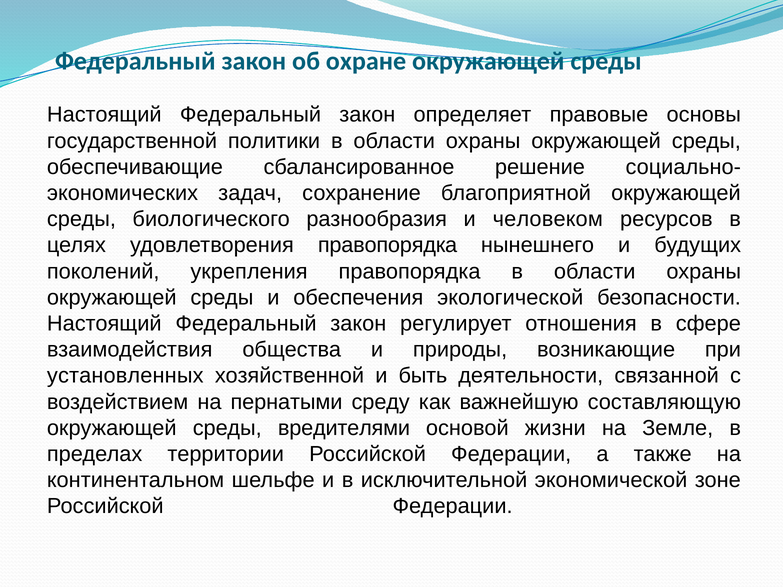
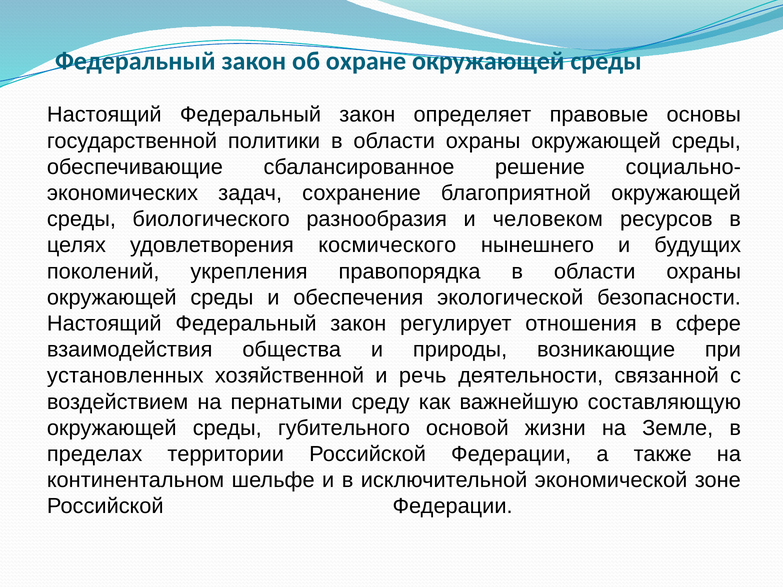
удовлетворения правопорядка: правопорядка -> космического
быть: быть -> речь
вредителями: вредителями -> губительного
